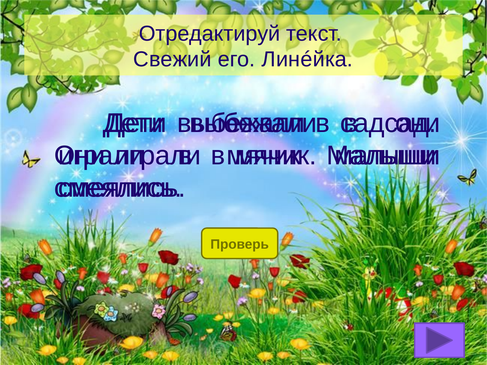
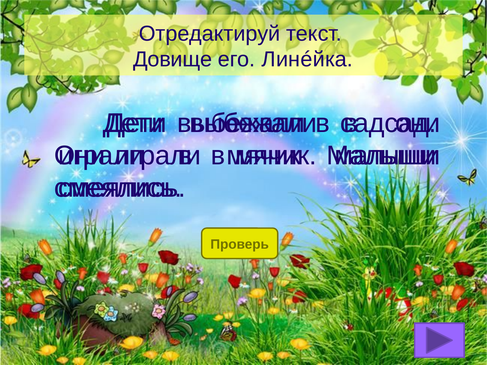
Свежий: Свежий -> Довище
